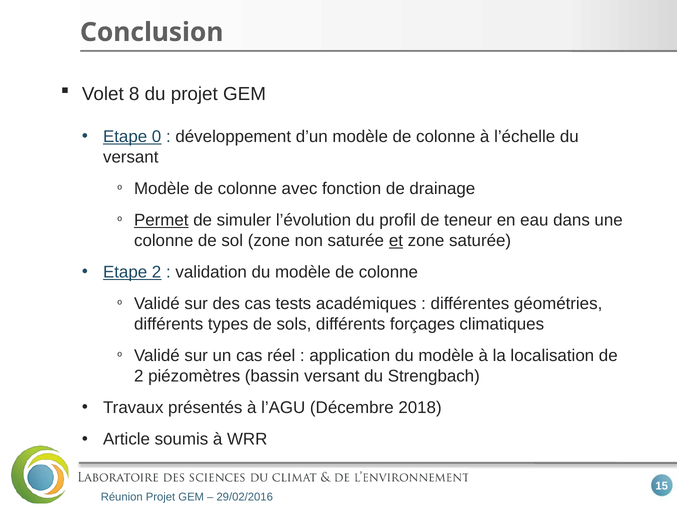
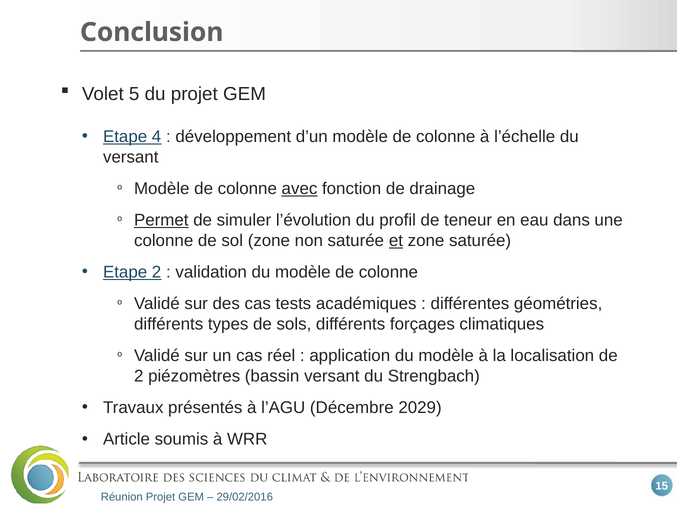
8: 8 -> 5
0: 0 -> 4
avec underline: none -> present
2018: 2018 -> 2029
